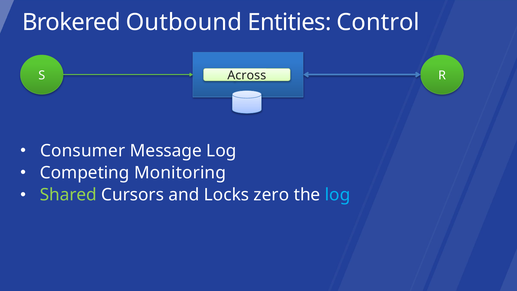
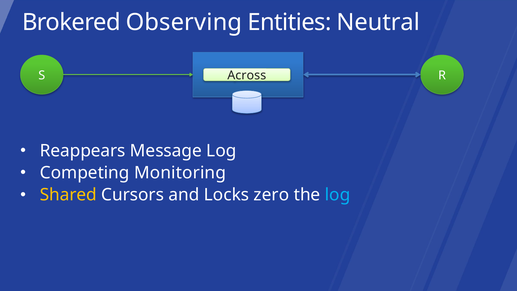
Outbound: Outbound -> Observing
Control: Control -> Neutral
Consumer: Consumer -> Reappears
Shared colour: light green -> yellow
